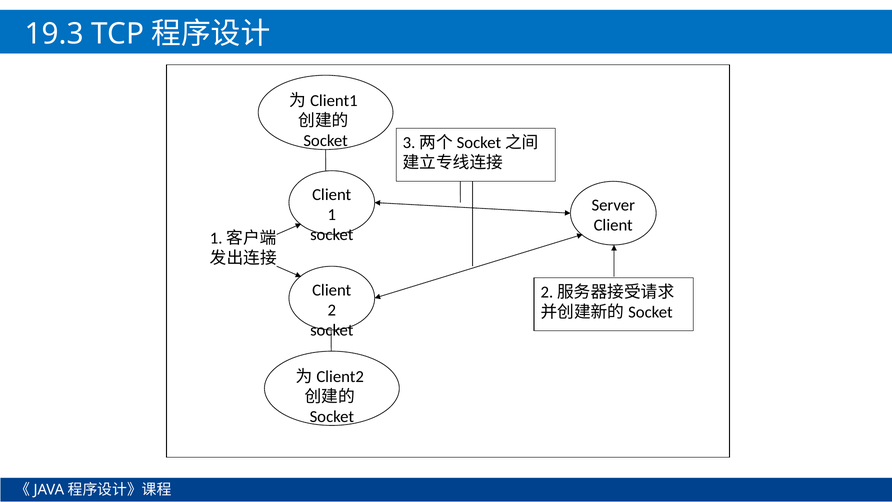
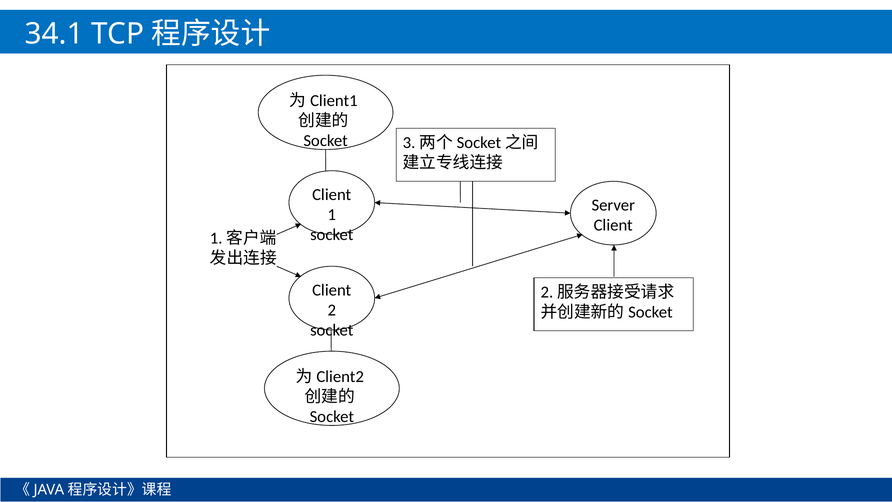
19.3: 19.3 -> 34.1
